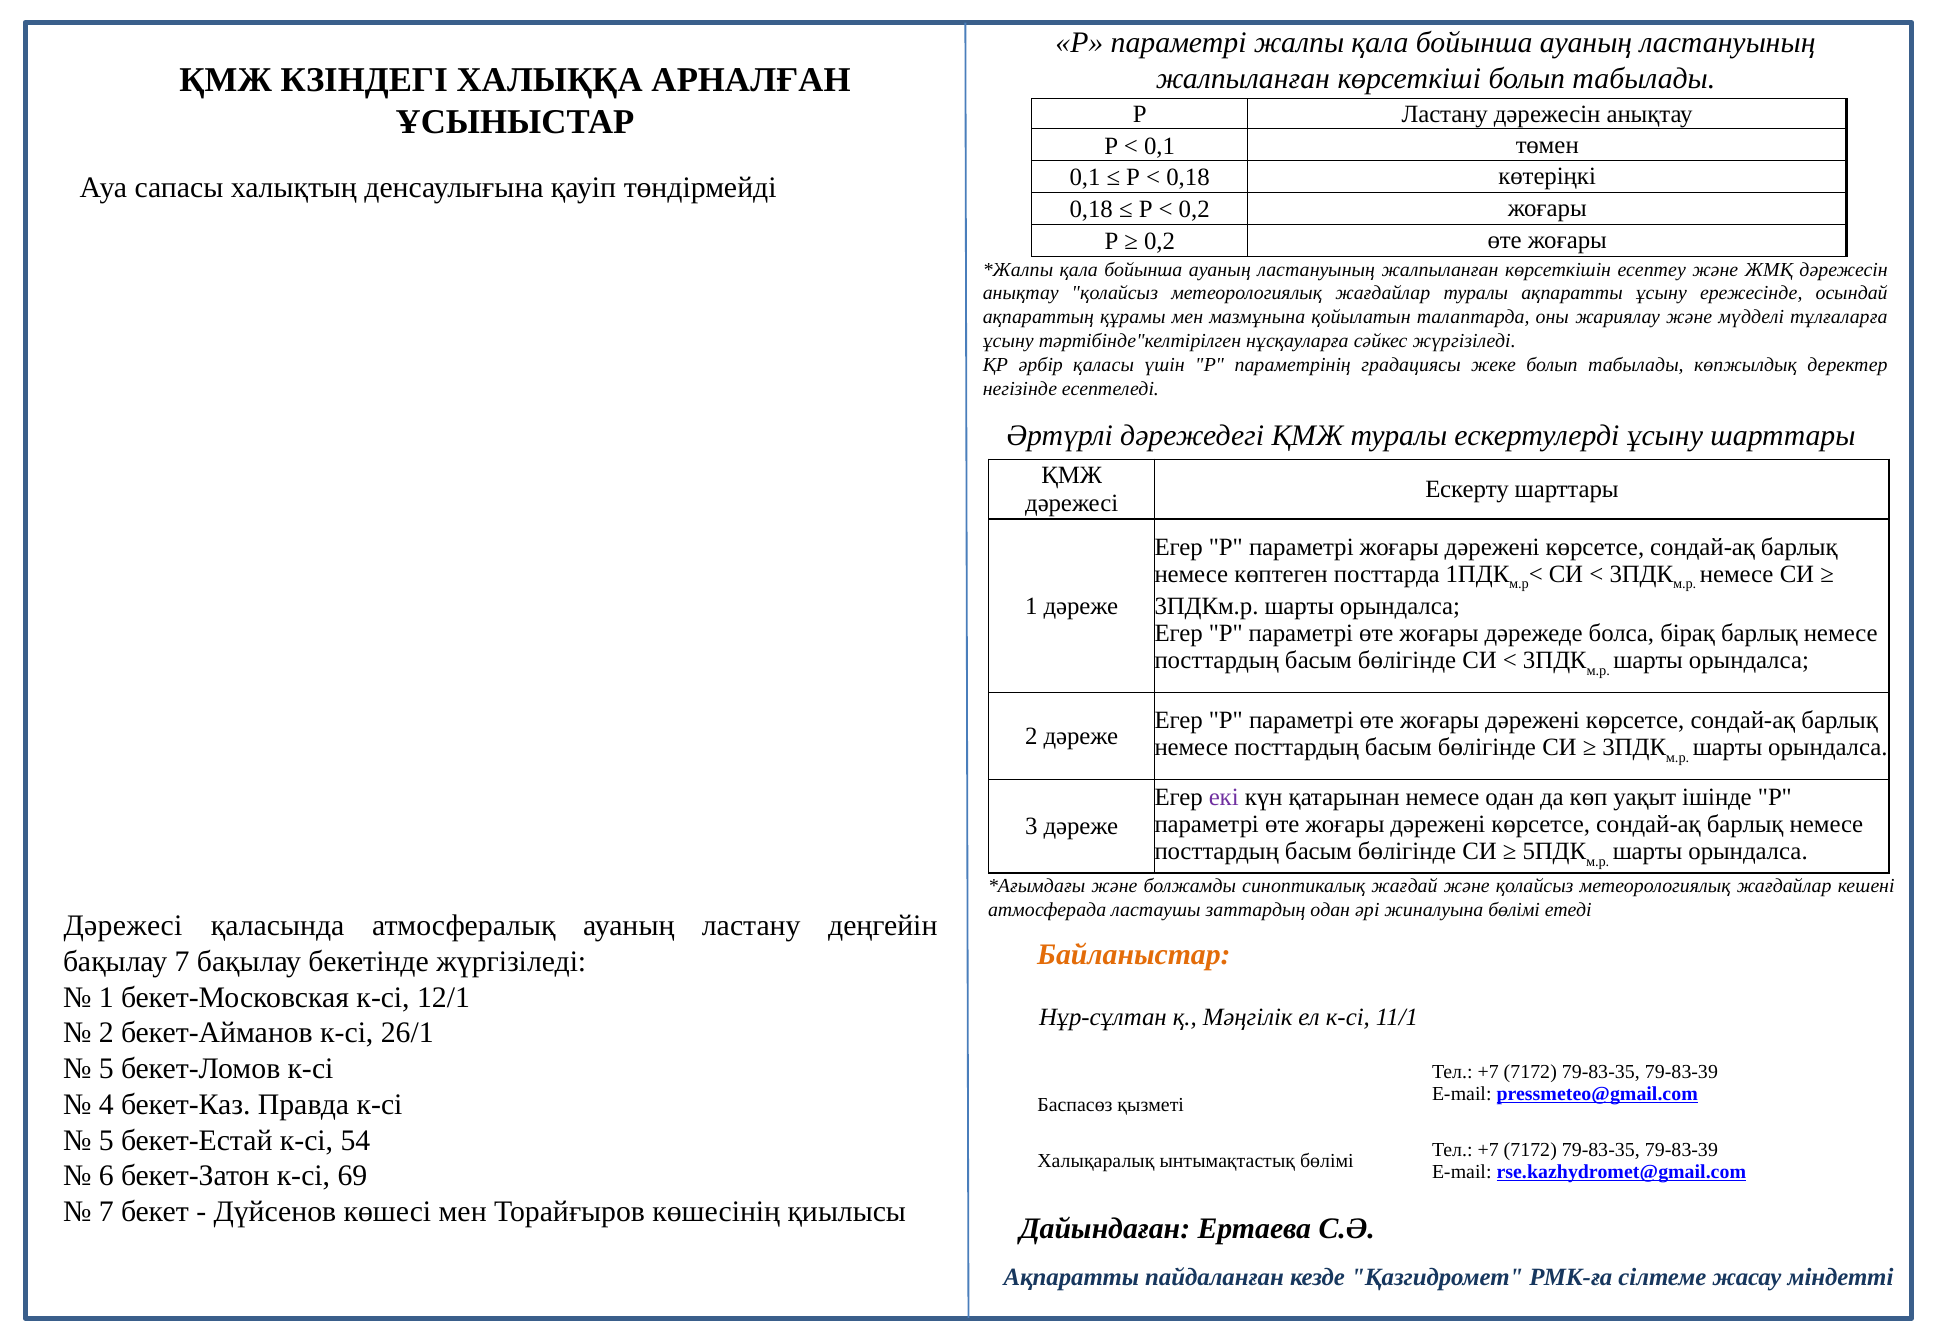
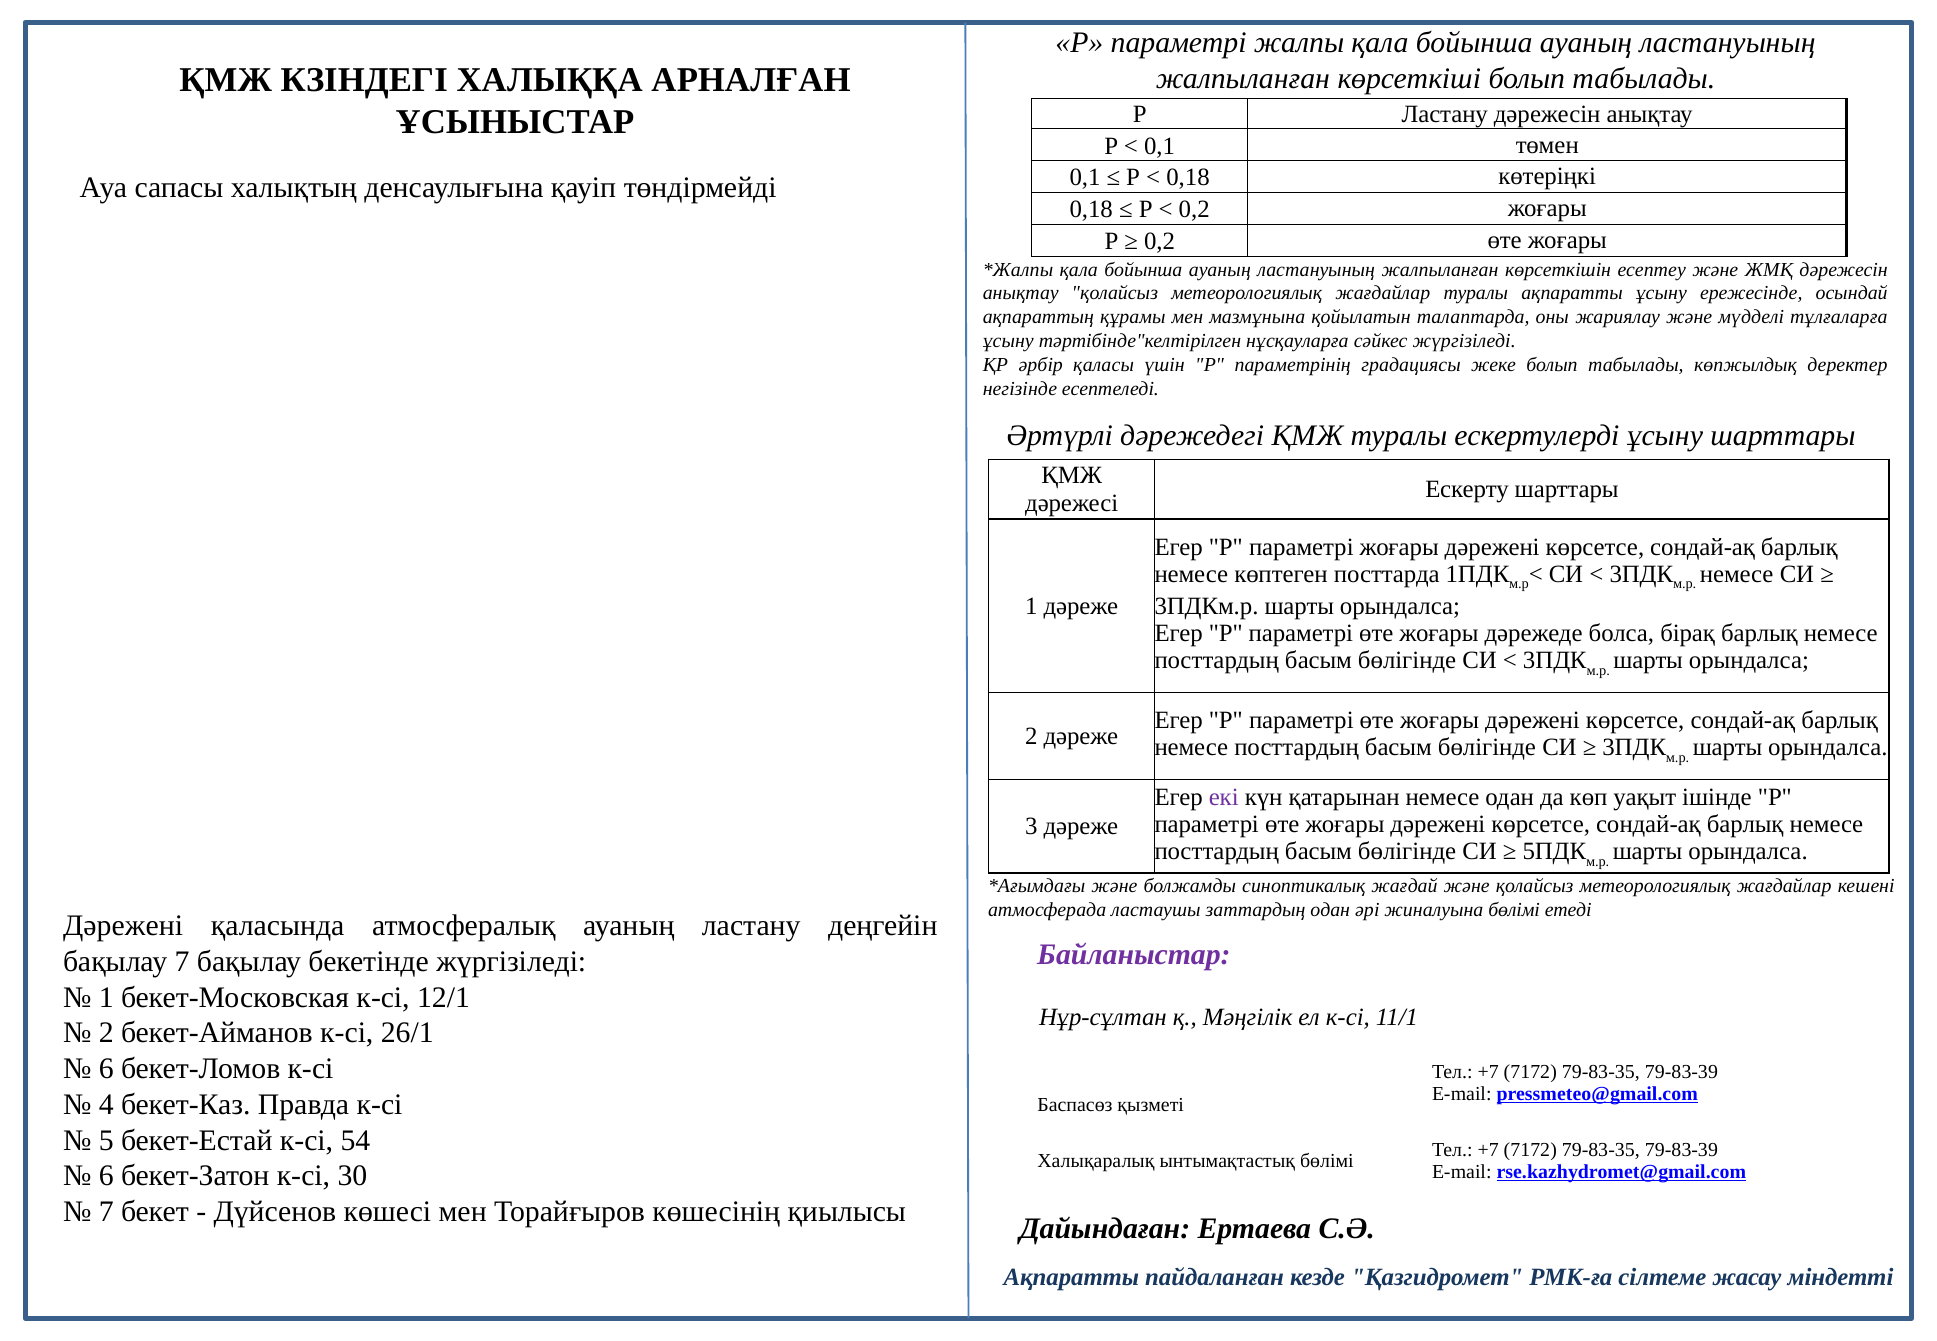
Дәрежесі at (123, 926): Дәрежесі -> Дәрежені
Байланыстар colour: orange -> purple
5 at (106, 1069): 5 -> 6
69: 69 -> 30
